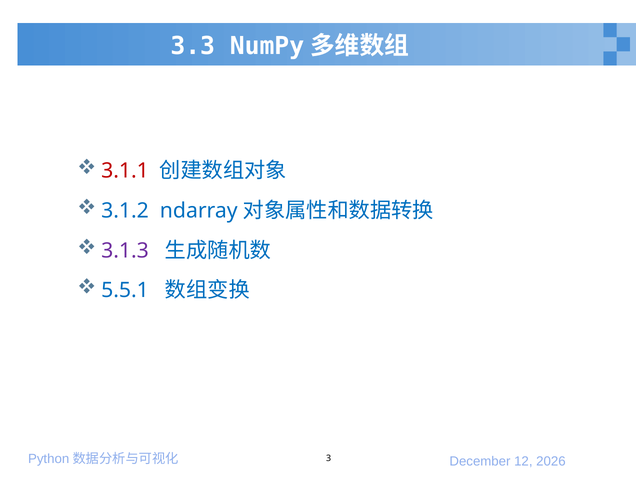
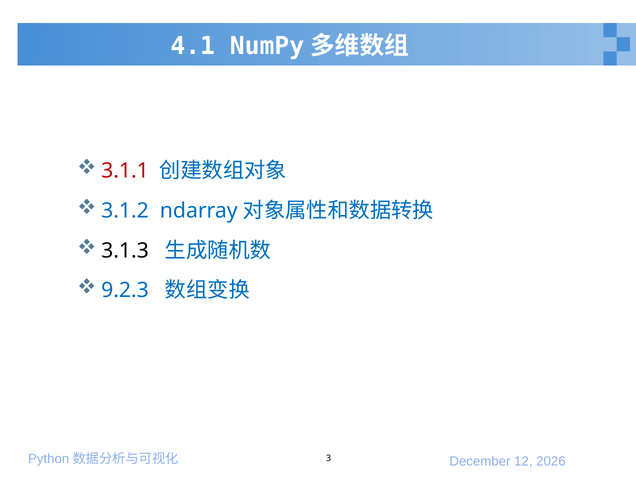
3.3: 3.3 -> 4.1
3.1.3 colour: purple -> black
5.5.1: 5.5.1 -> 9.2.3
